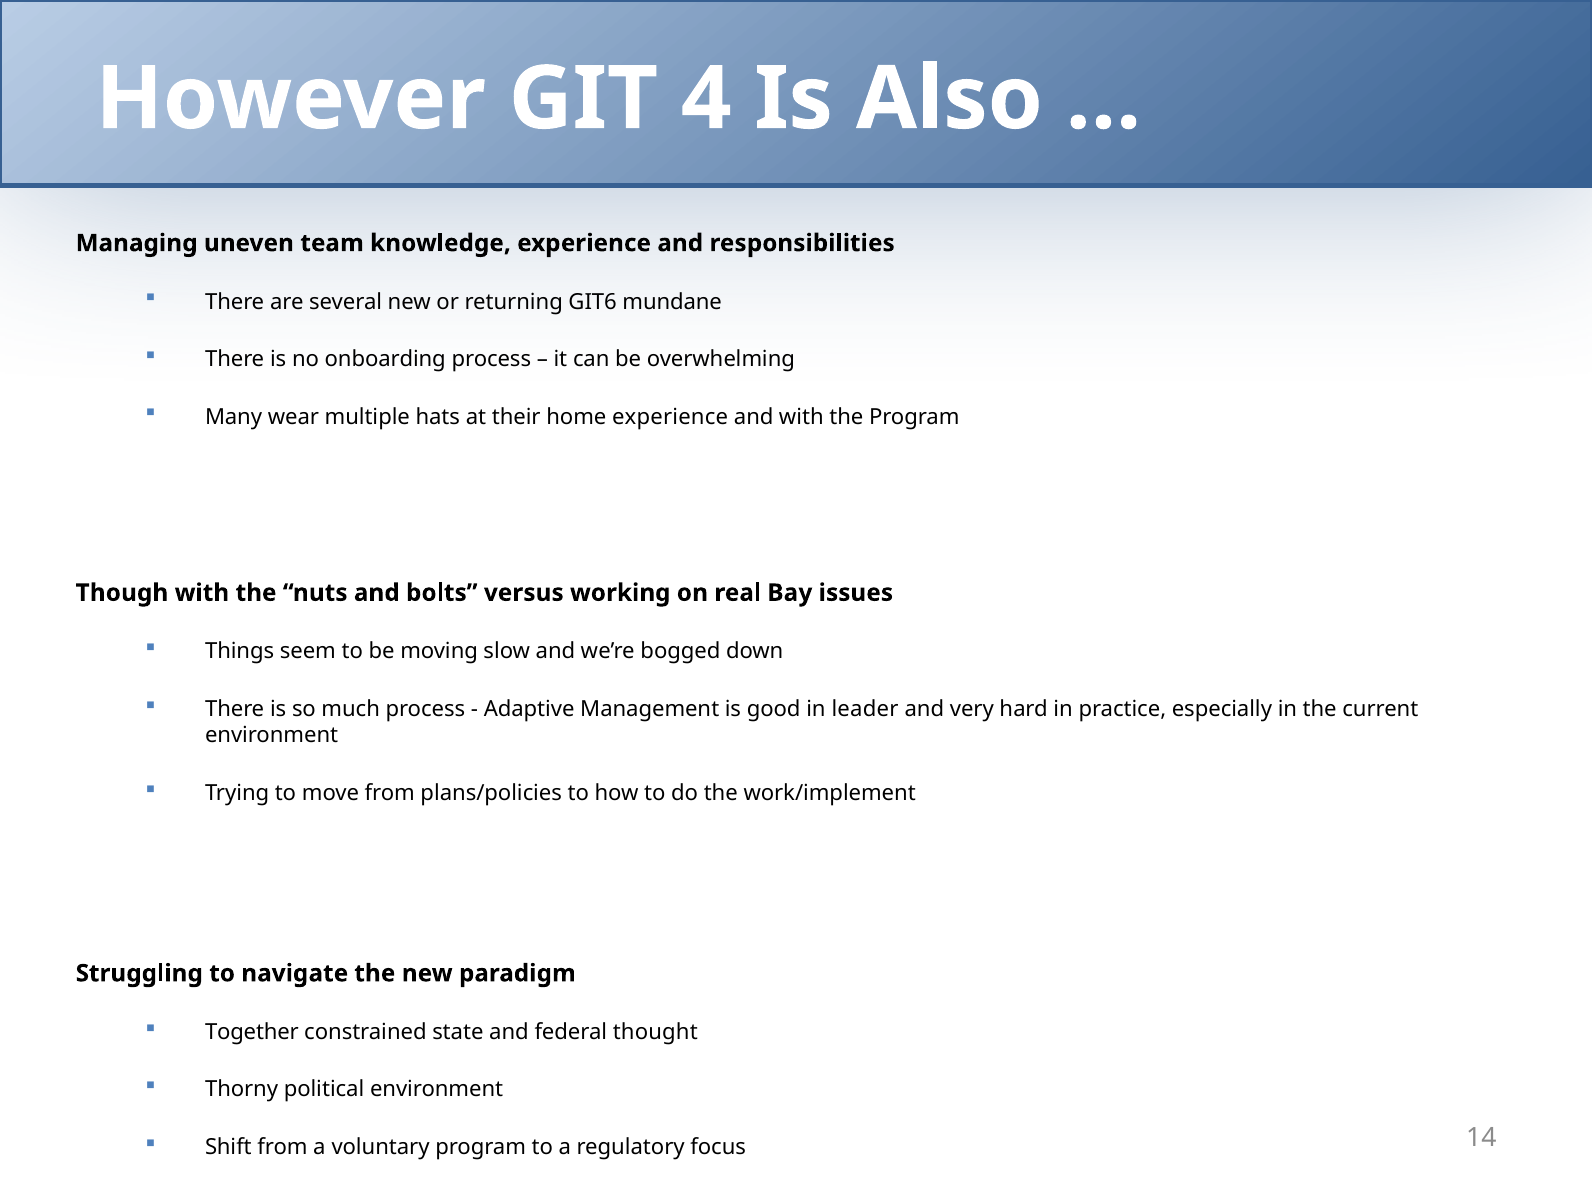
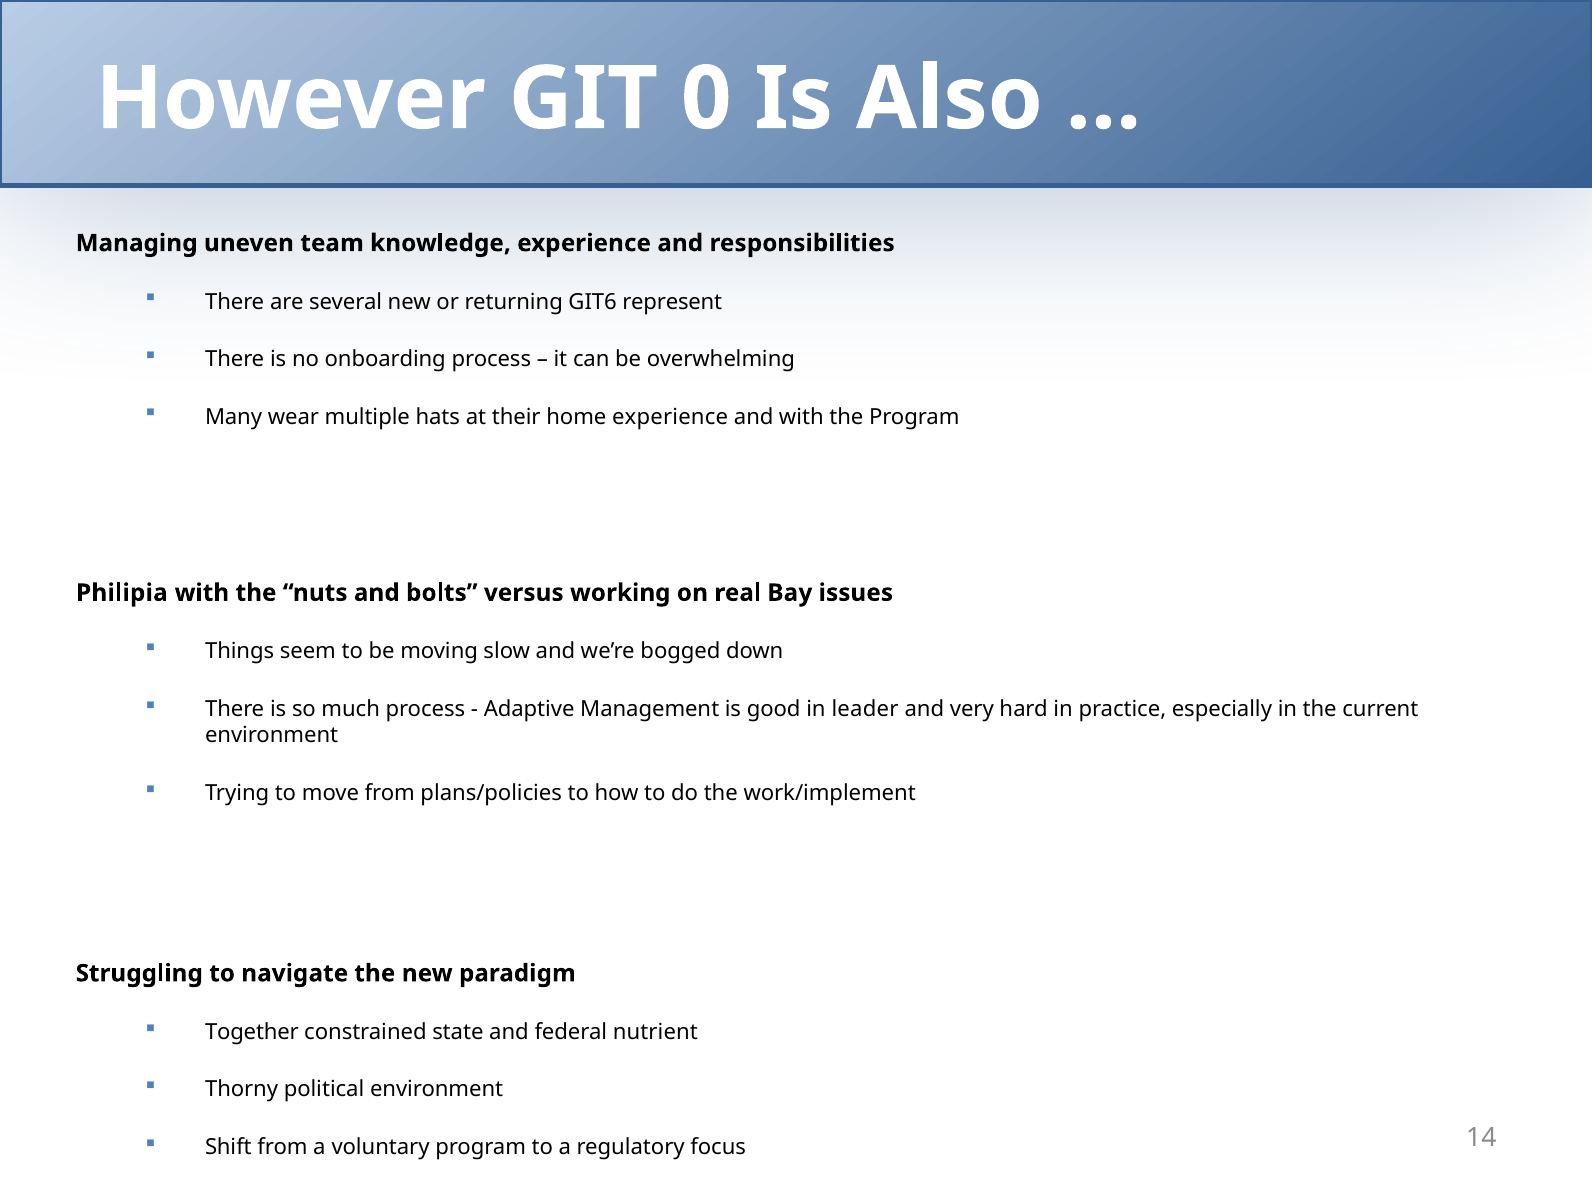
4: 4 -> 0
mundane: mundane -> represent
Though: Though -> Philipia
thought: thought -> nutrient
